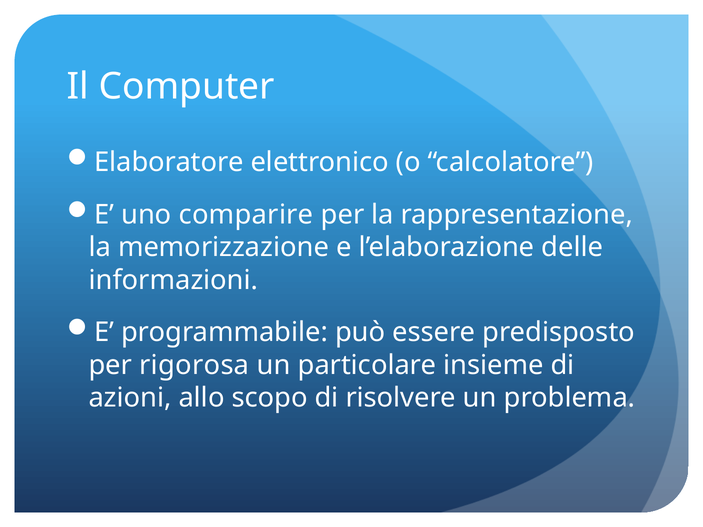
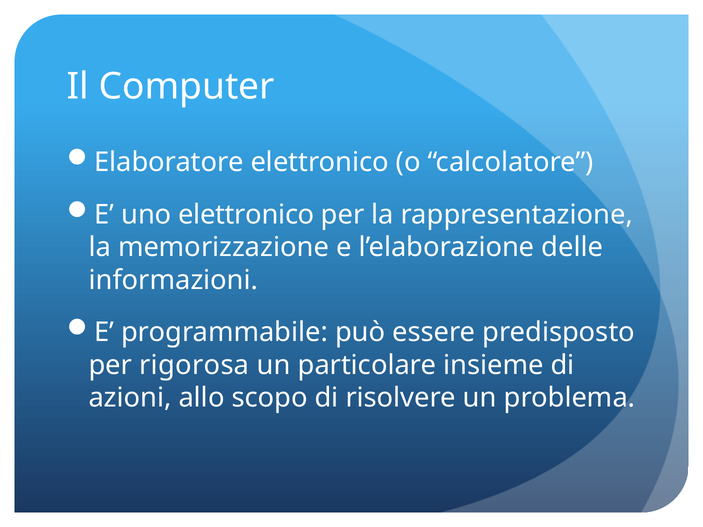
uno comparire: comparire -> elettronico
